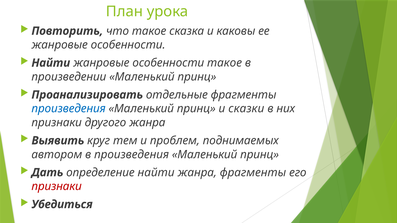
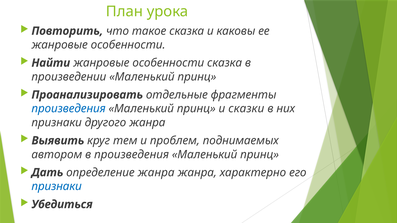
особенности такое: такое -> сказка
определение найти: найти -> жанра
жанра фрагменты: фрагменты -> характерно
признаки at (57, 187) colour: red -> blue
